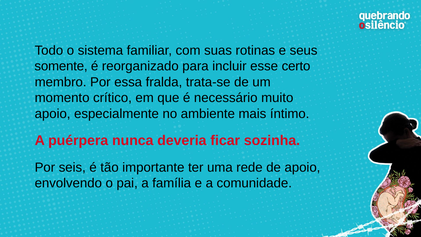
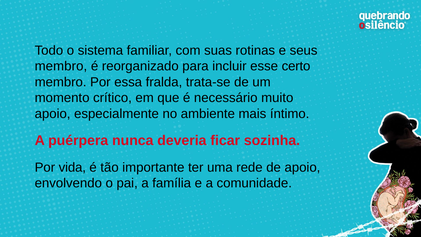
somente at (61, 66): somente -> membro
seis: seis -> vida
